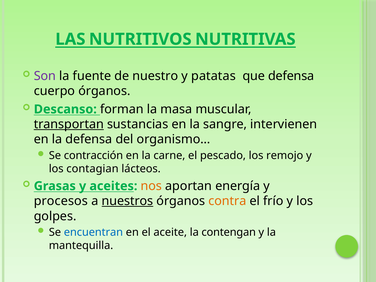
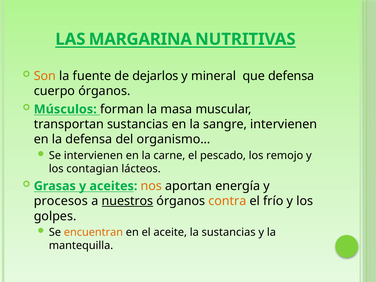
NUTRITIVOS: NUTRITIVOS -> MARGARINA
Son colour: purple -> orange
nuestro: nuestro -> dejarlos
patatas: patatas -> mineral
Descanso: Descanso -> Músculos
transportan underline: present -> none
Se contracción: contracción -> intervienen
encuentran colour: blue -> orange
la contengan: contengan -> sustancias
